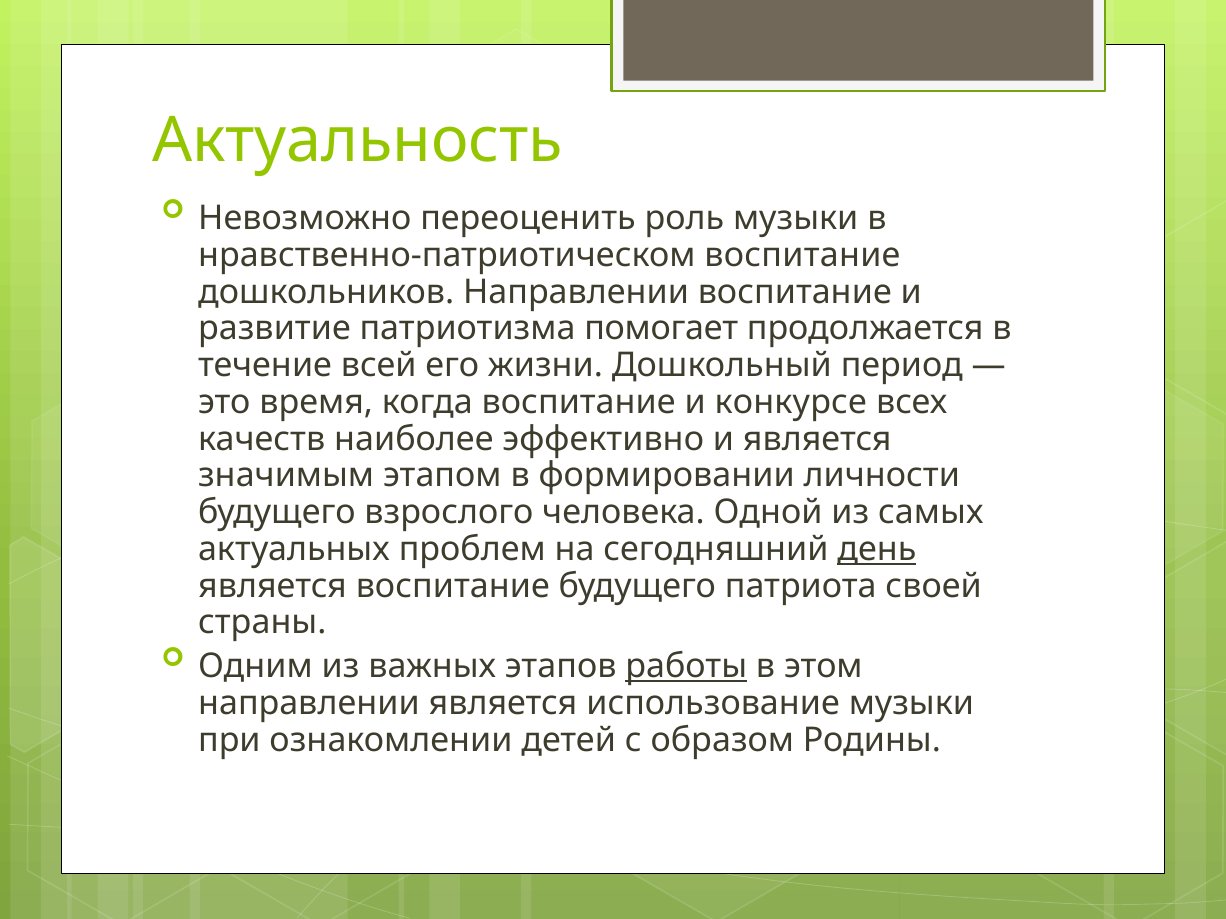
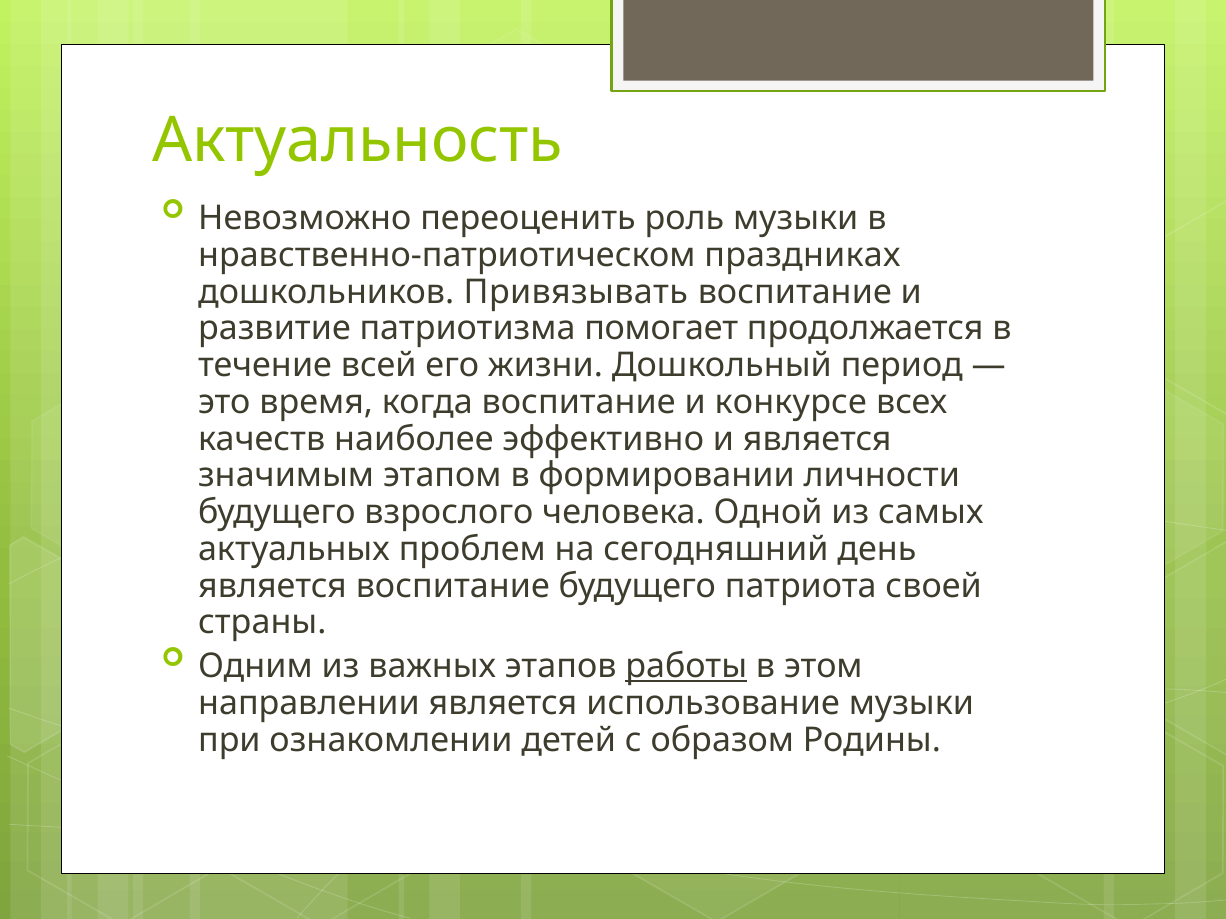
нравственно-патриотическом воспитание: воспитание -> праздниках
дошкольников Направлении: Направлении -> Привязывать
день underline: present -> none
